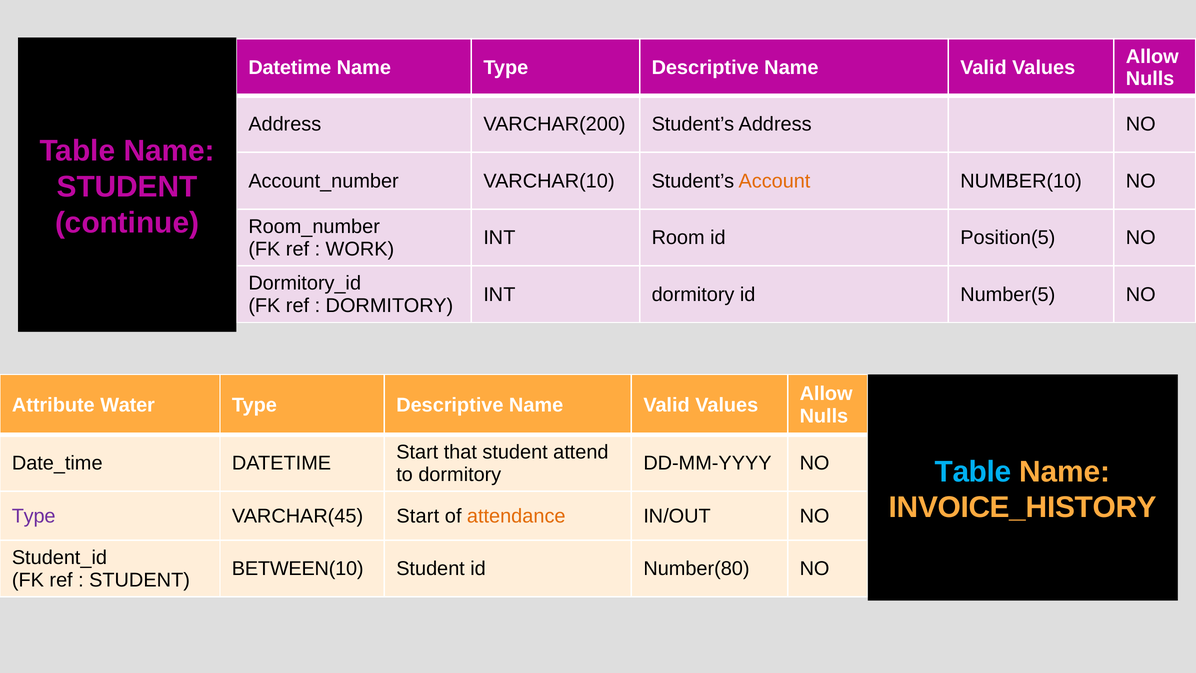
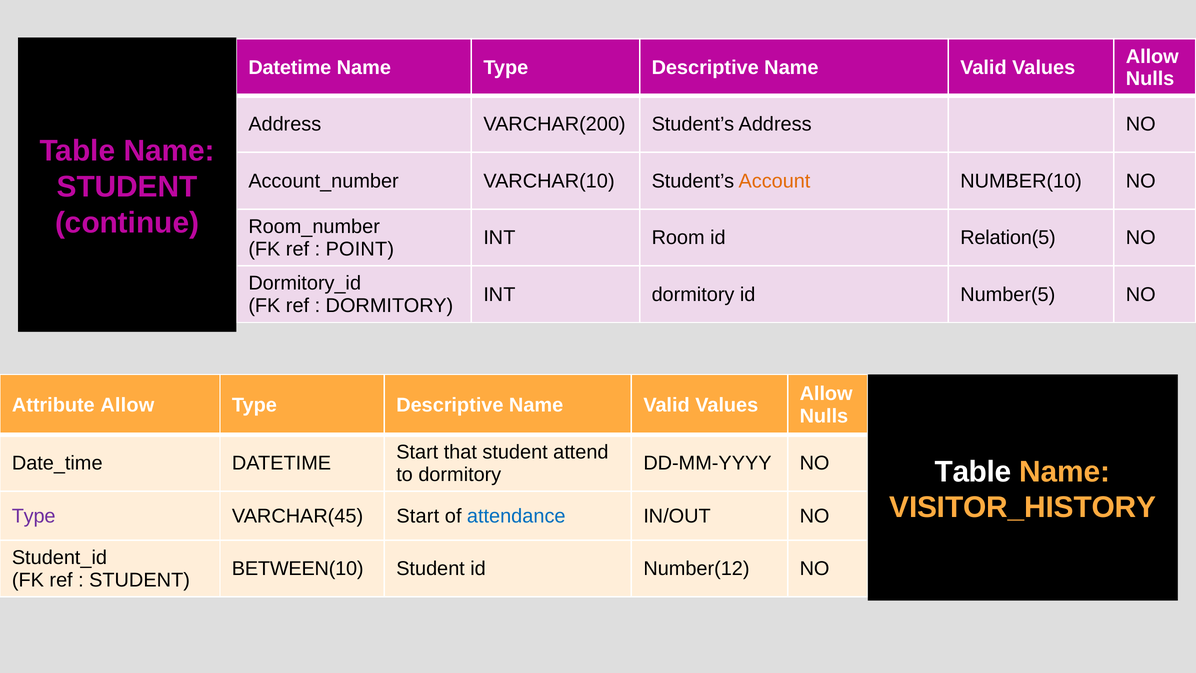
Position(5: Position(5 -> Relation(5
WORK: WORK -> POINT
Attribute Water: Water -> Allow
Table at (973, 472) colour: light blue -> white
INVOICE_HISTORY: INVOICE_HISTORY -> VISITOR_HISTORY
attendance colour: orange -> blue
Number(80: Number(80 -> Number(12
